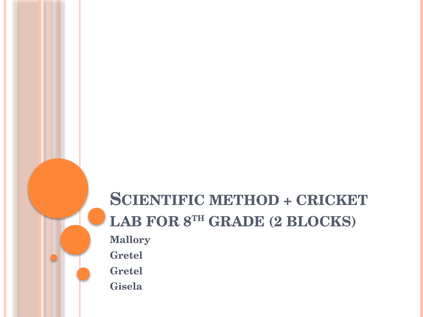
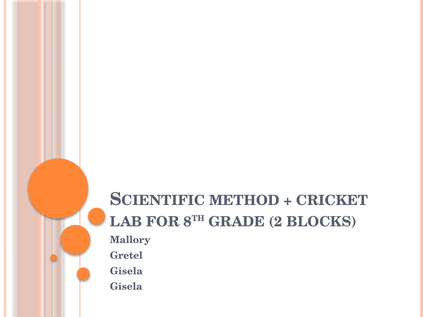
Gretel at (126, 271): Gretel -> Gisela
